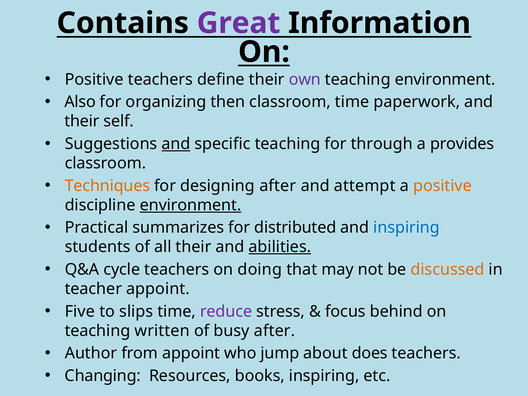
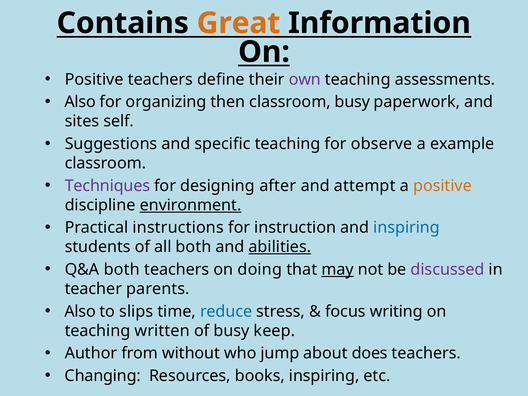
Great colour: purple -> orange
teaching environment: environment -> assessments
classroom time: time -> busy
their at (82, 121): their -> sites
and at (176, 144) underline: present -> none
through: through -> observe
provides: provides -> example
Techniques colour: orange -> purple
summarizes: summarizes -> instructions
distributed: distributed -> instruction
all their: their -> both
Q&A cycle: cycle -> both
may underline: none -> present
discussed colour: orange -> purple
teacher appoint: appoint -> parents
Five at (80, 311): Five -> Also
reduce colour: purple -> blue
behind: behind -> writing
busy after: after -> keep
from appoint: appoint -> without
